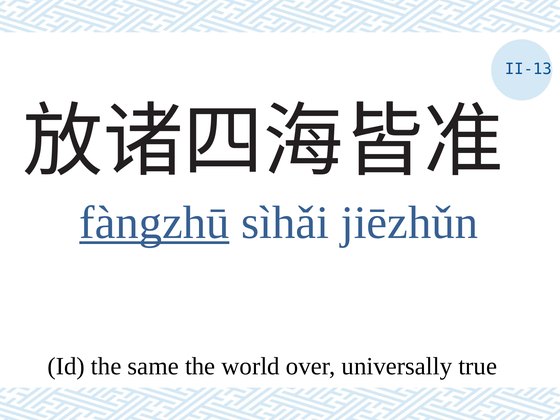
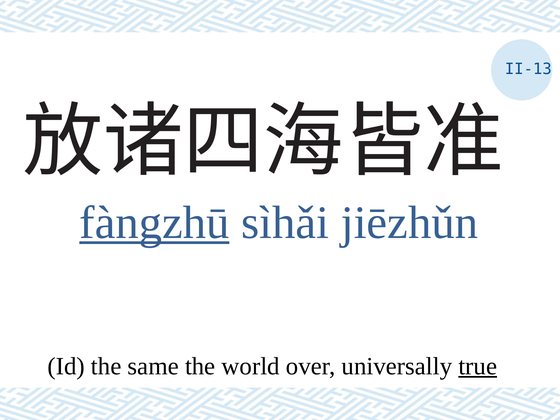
true underline: none -> present
